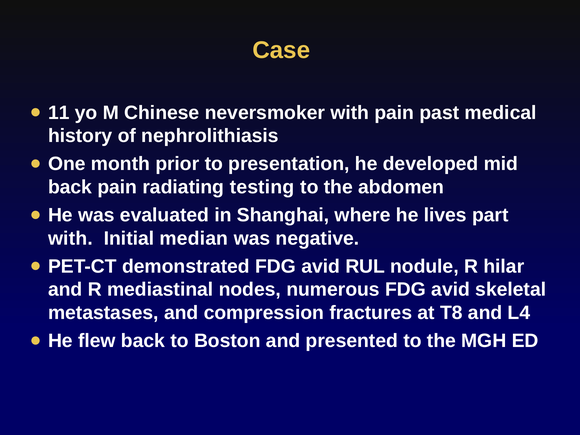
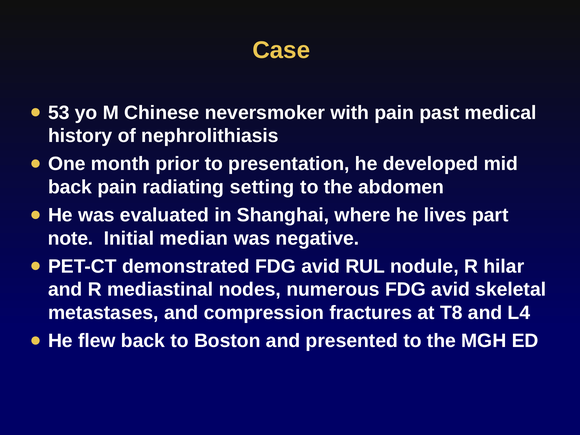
11: 11 -> 53
testing: testing -> setting
with at (70, 238): with -> note
